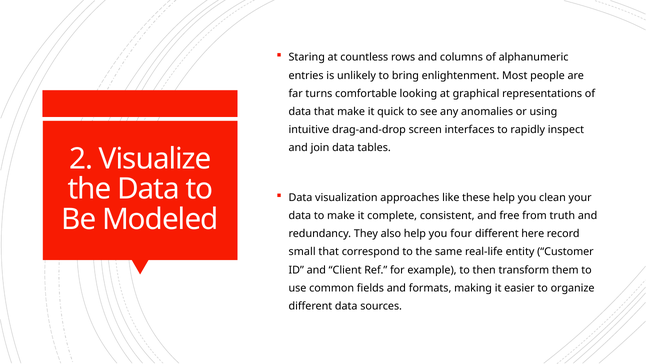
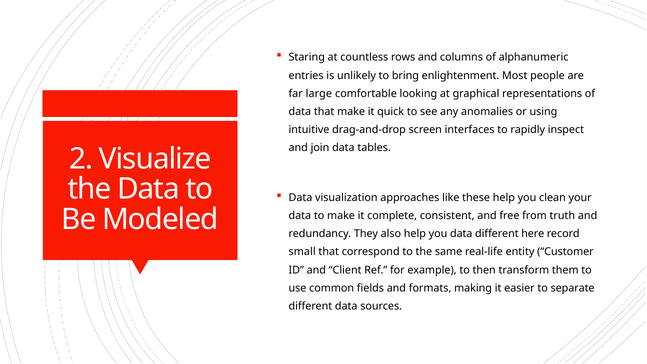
turns: turns -> large
you four: four -> data
organize: organize -> separate
